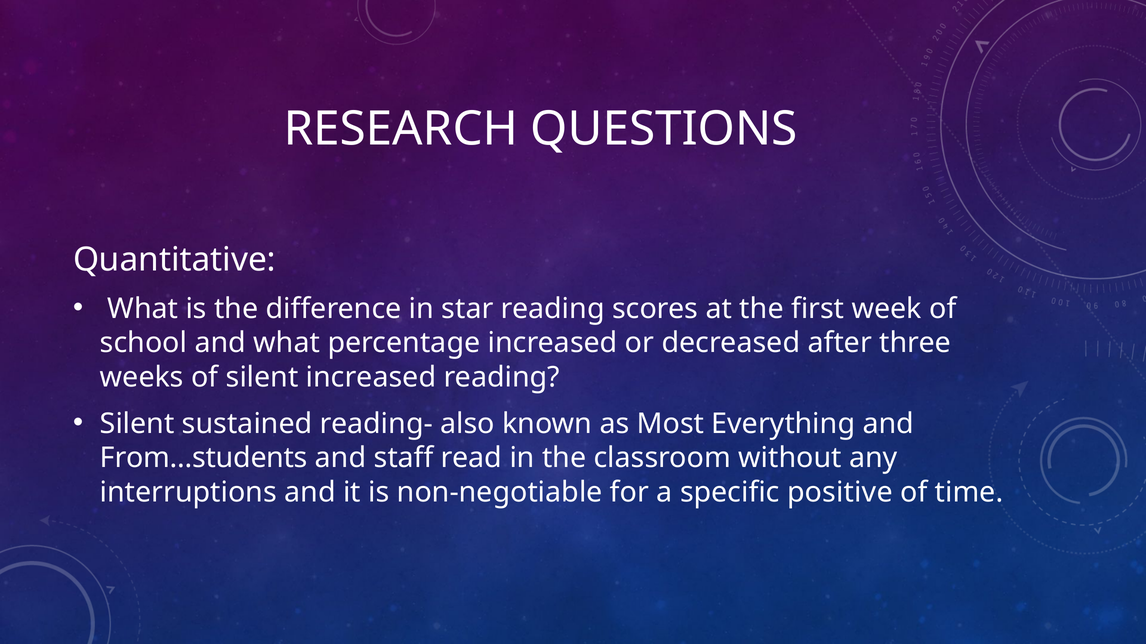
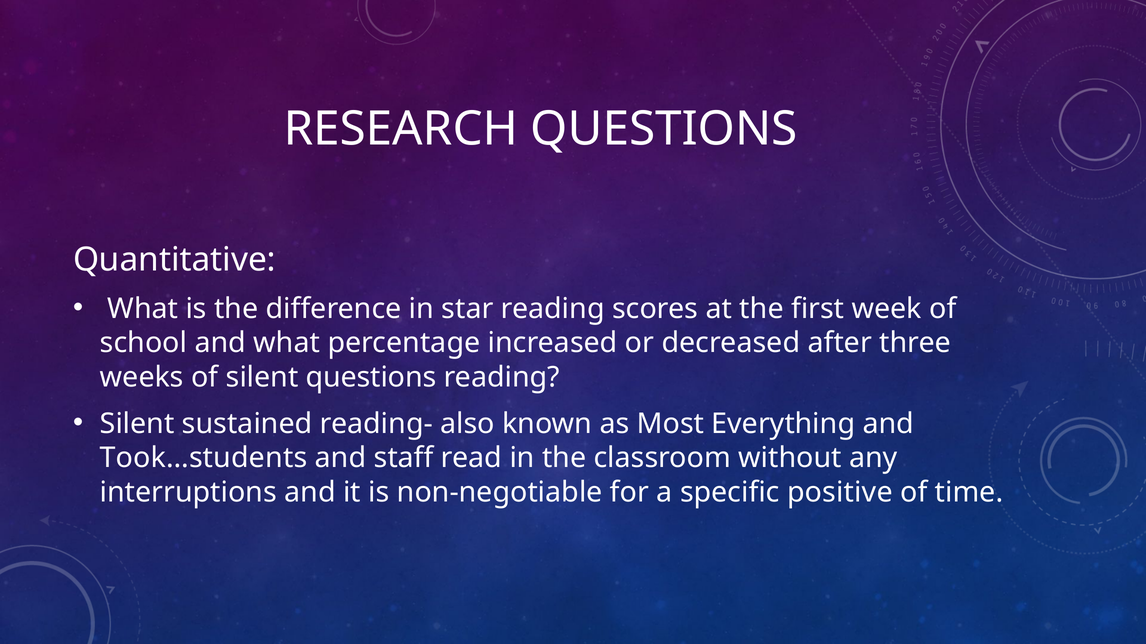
silent increased: increased -> questions
From…students: From…students -> Took…students
